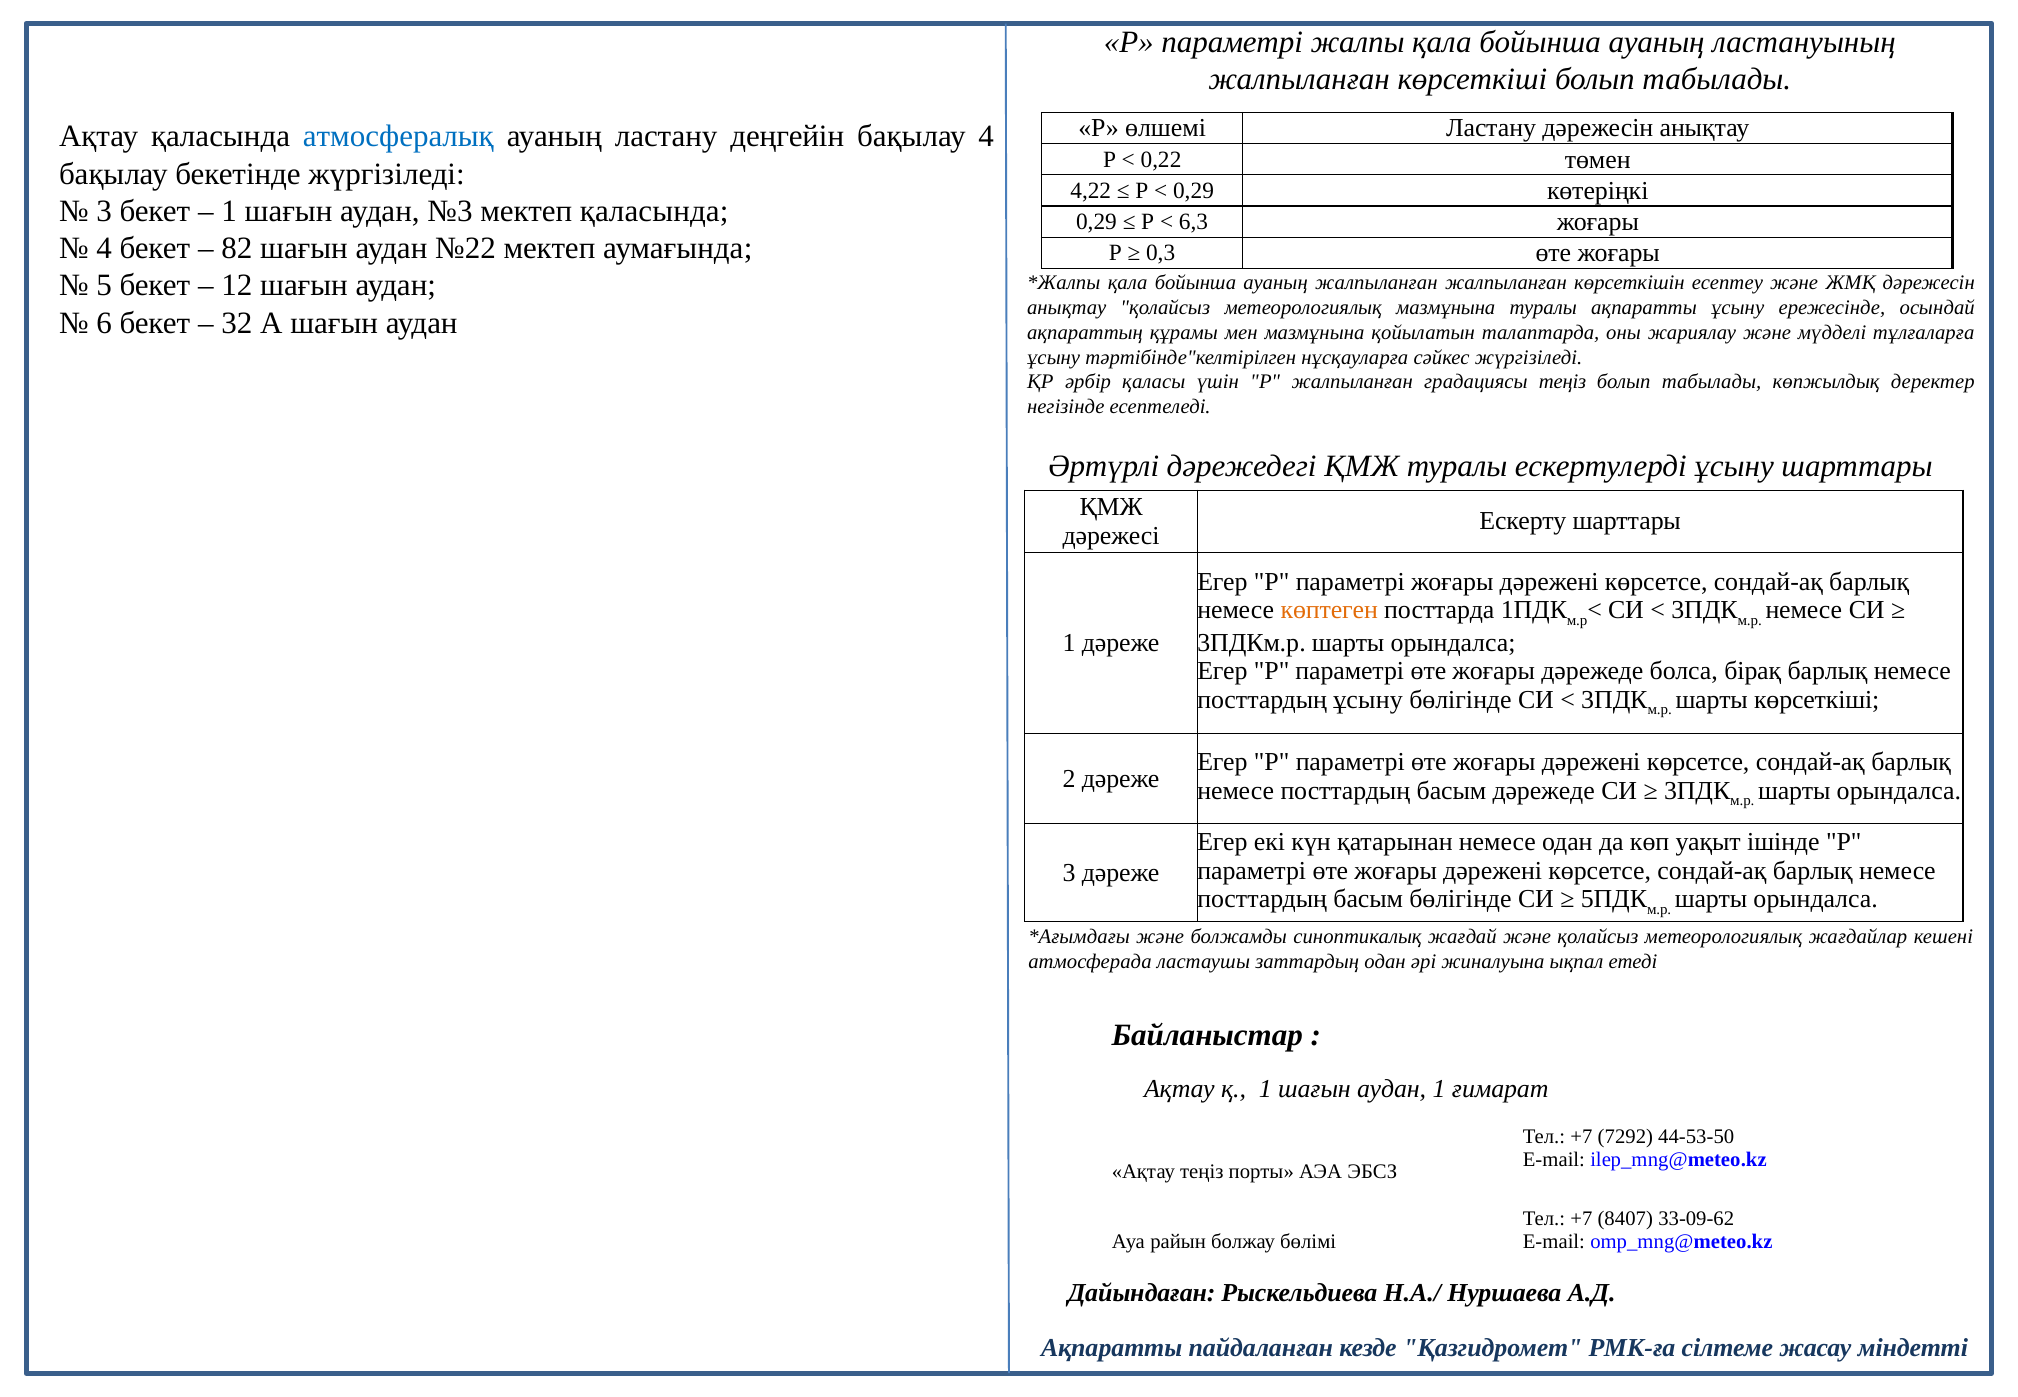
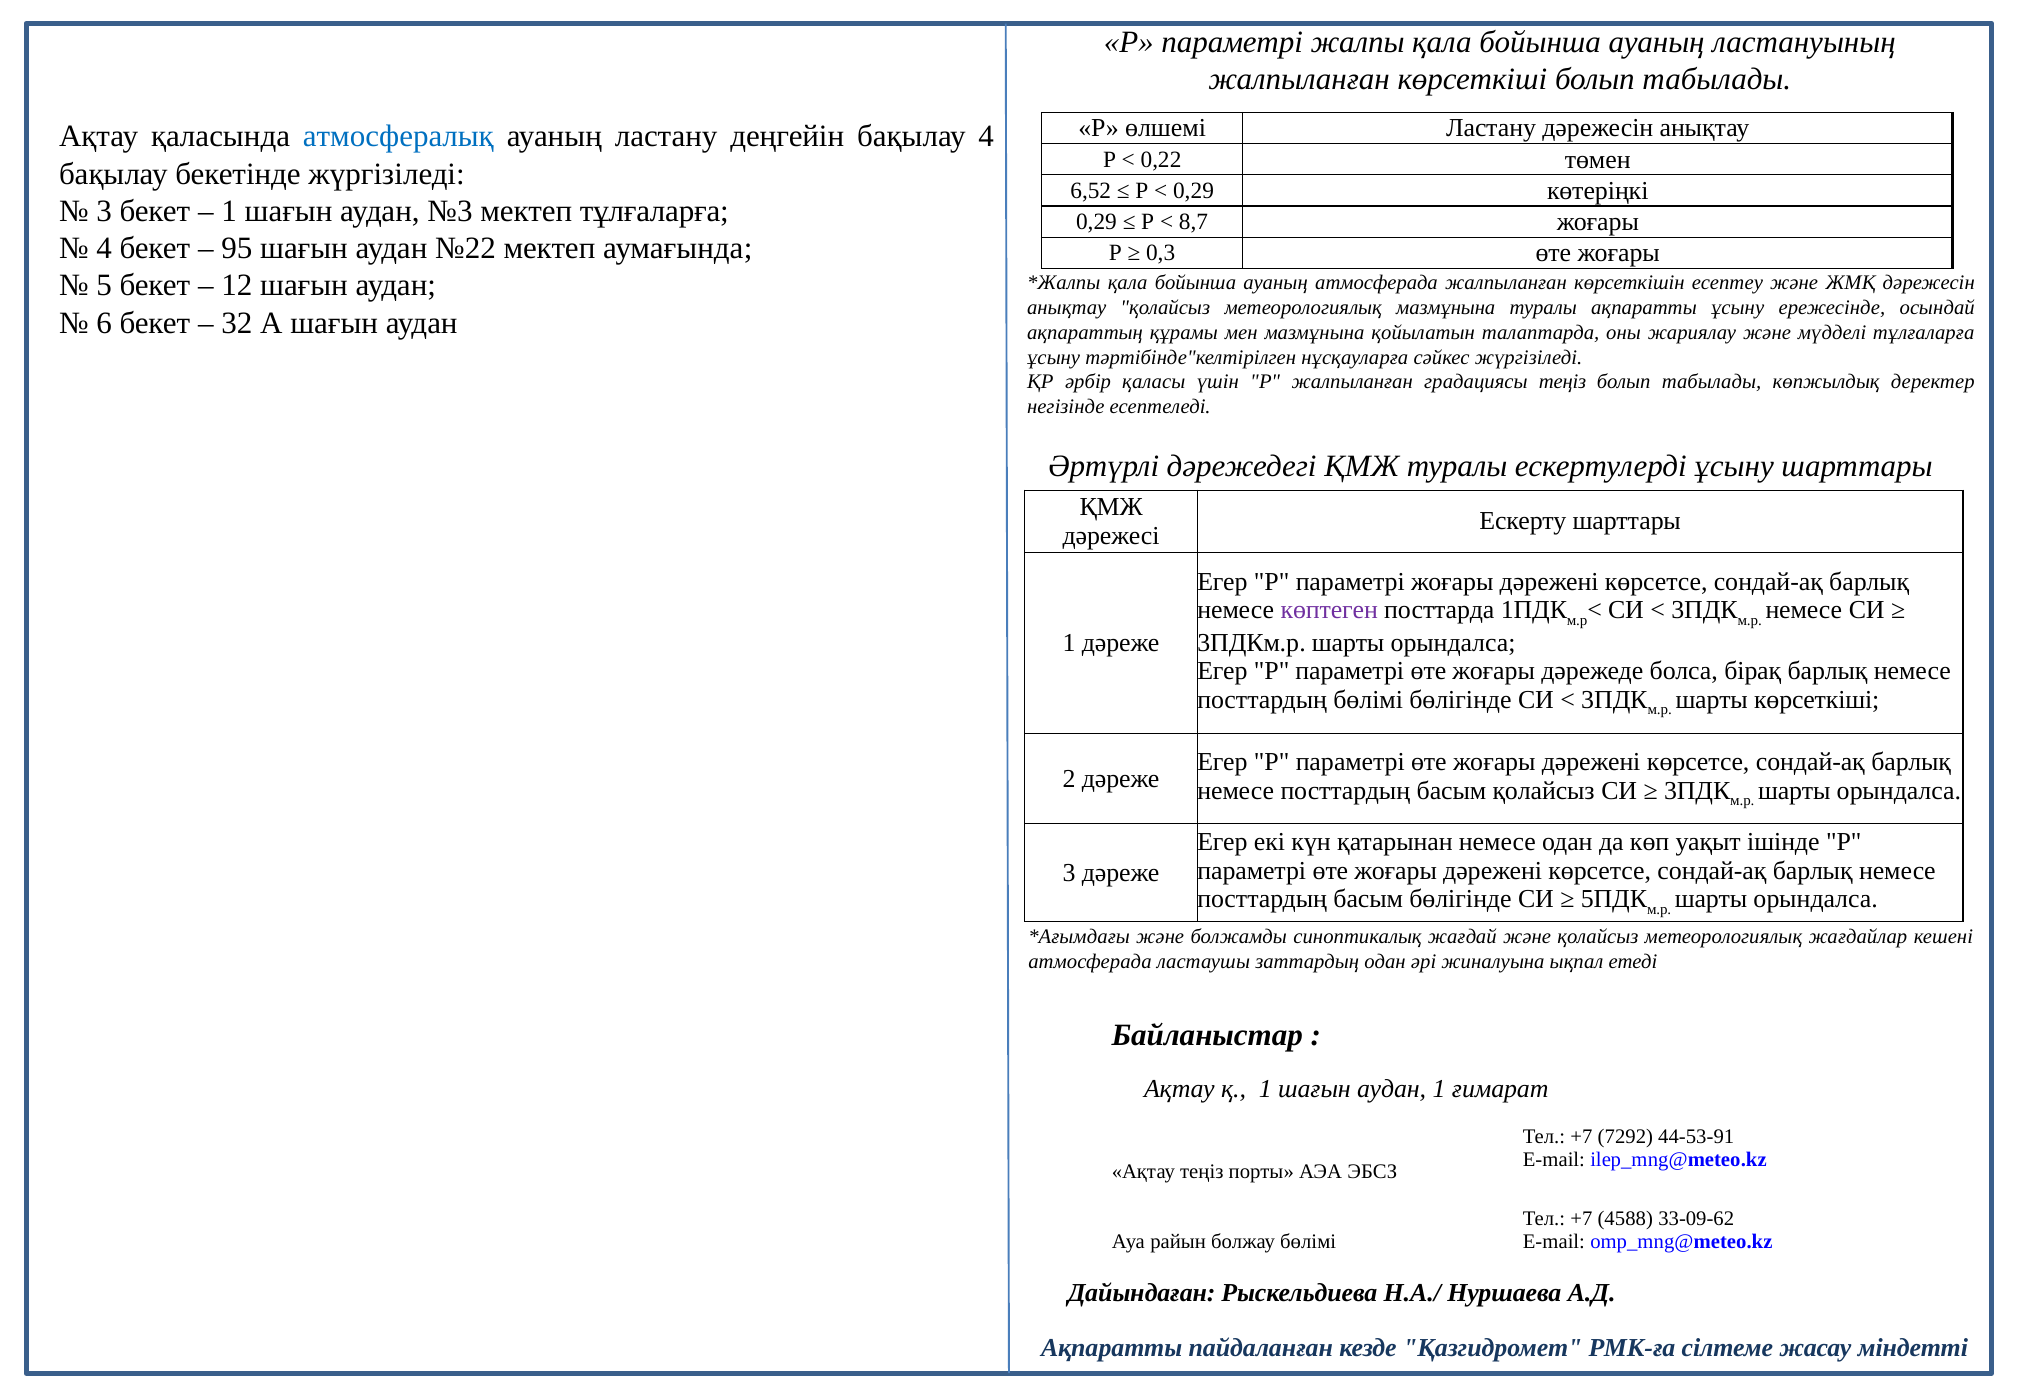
4,22: 4,22 -> 6,52
мектеп қаласында: қаласында -> тұлғаларға
6,3: 6,3 -> 8,7
82: 82 -> 95
ауаның жалпыланған: жалпыланған -> атмосферада
көптеген colour: orange -> purple
посттардың ұсыну: ұсыну -> бөлімі
басым дәрежеде: дәрежеде -> қолайсыз
44-53-50: 44-53-50 -> 44-53-91
8407: 8407 -> 4588
